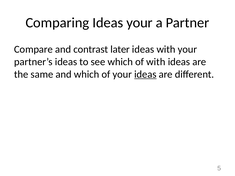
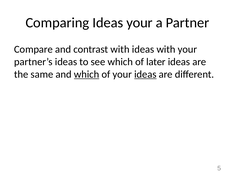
contrast later: later -> with
of with: with -> later
which at (87, 74) underline: none -> present
